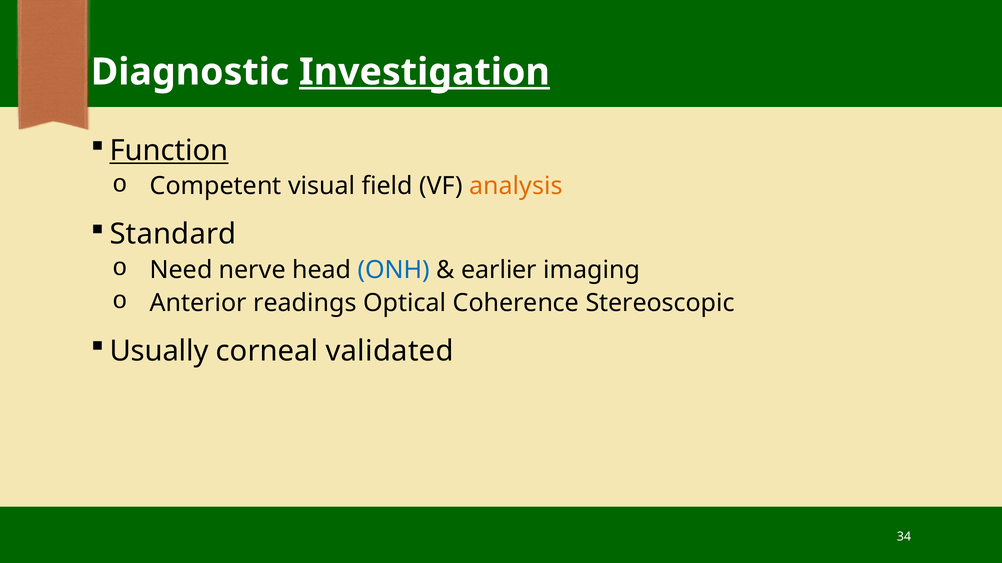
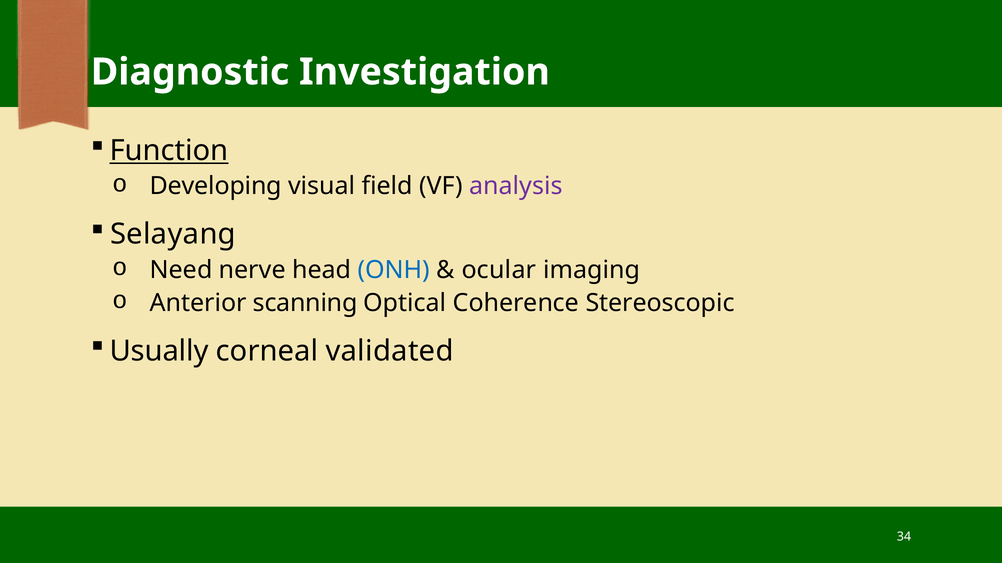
Investigation underline: present -> none
Competent: Competent -> Developing
analysis colour: orange -> purple
Standard: Standard -> Selayang
earlier: earlier -> ocular
readings: readings -> scanning
